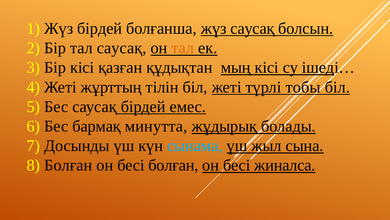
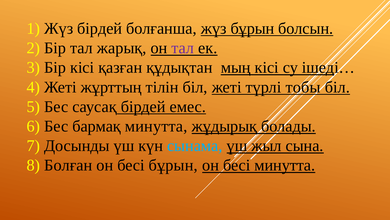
жүз саусақ: саусақ -> бұрын
тал саусақ: саусақ -> жарық
тал at (183, 48) colour: orange -> purple
бесі болған: болған -> бұрын
бесі жиналса: жиналса -> минутта
